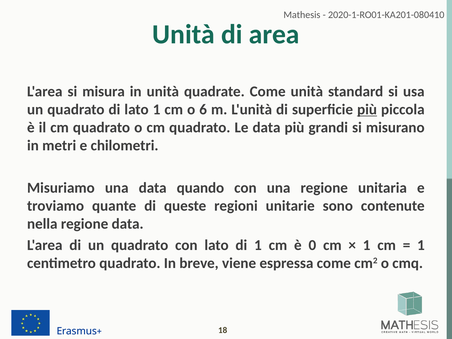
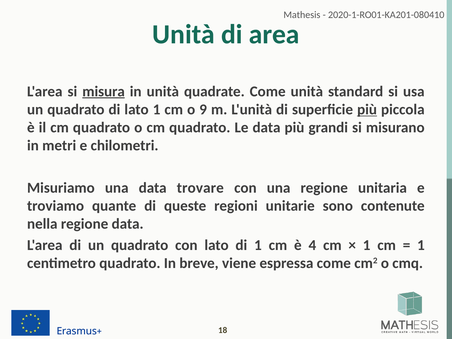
misura underline: none -> present
6: 6 -> 9
quando: quando -> trovare
0: 0 -> 4
